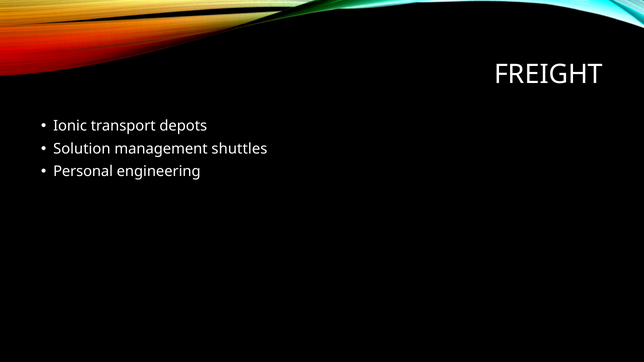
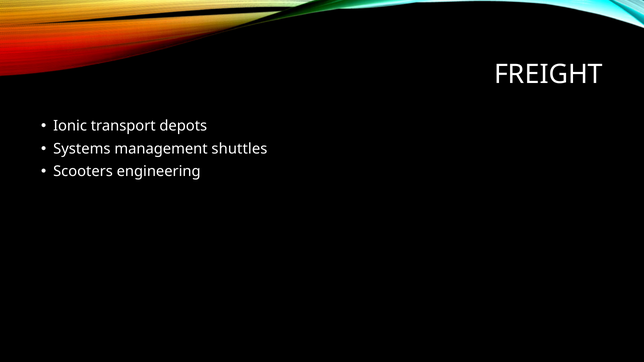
Solution: Solution -> Systems
Personal: Personal -> Scooters
